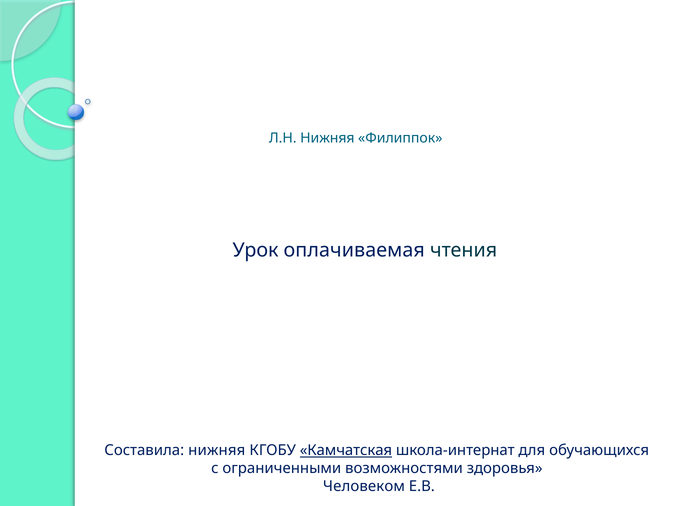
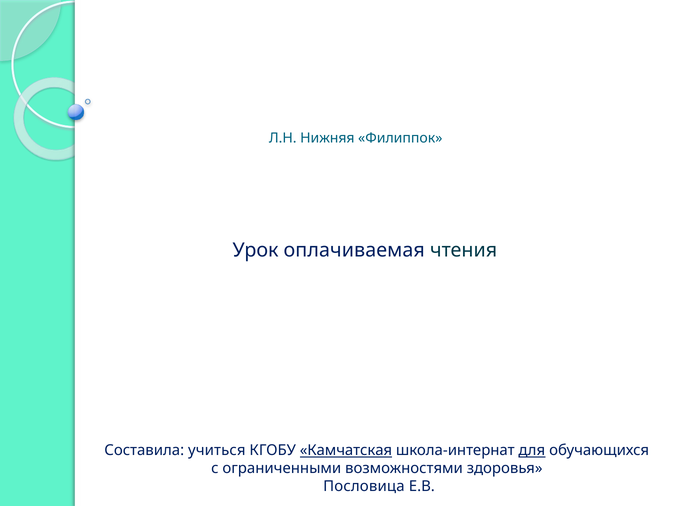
Составила нижняя: нижняя -> учиться
для underline: none -> present
Человеком: Человеком -> Пословица
